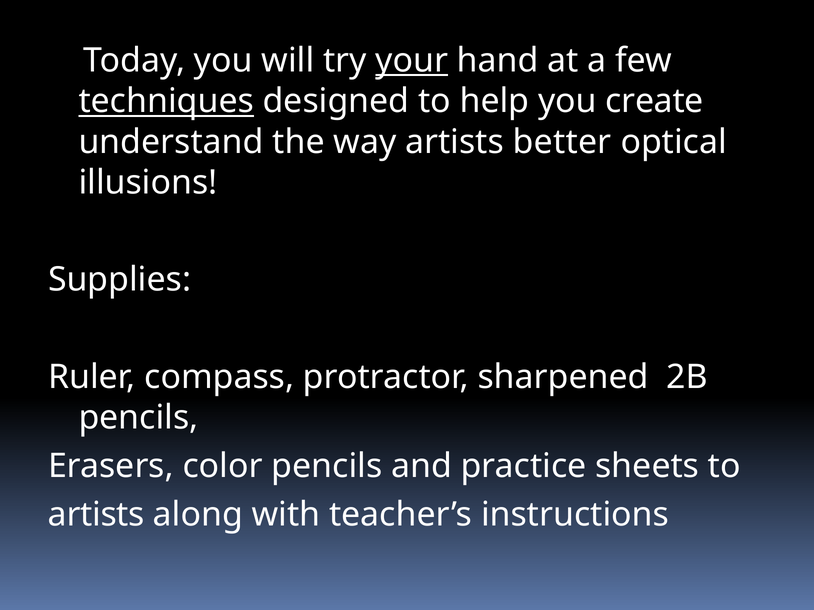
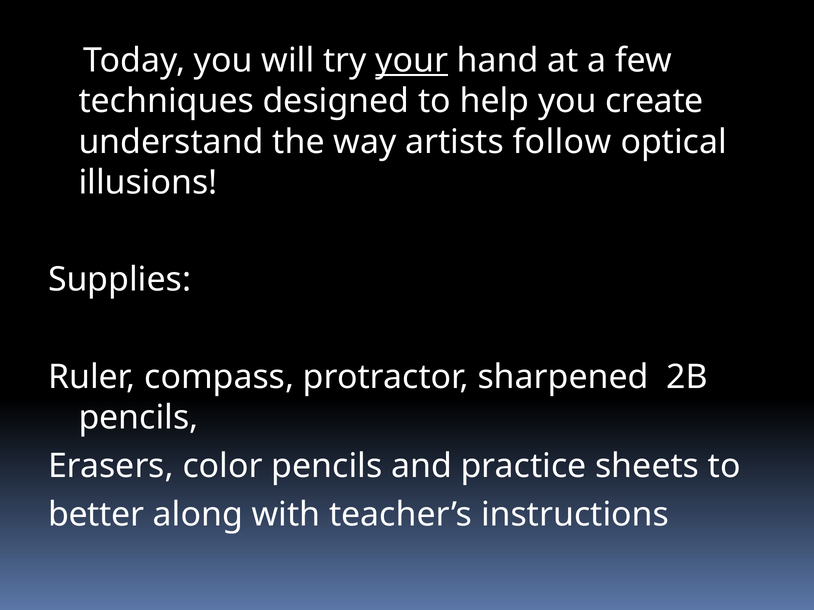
techniques underline: present -> none
better: better -> follow
artists at (96, 515): artists -> better
